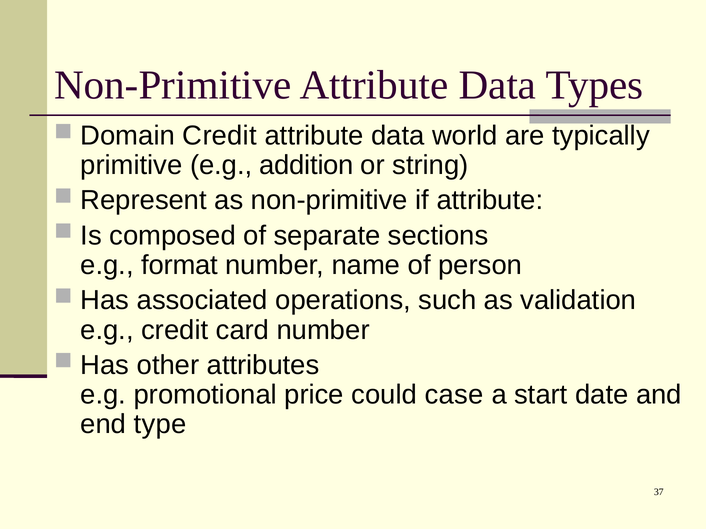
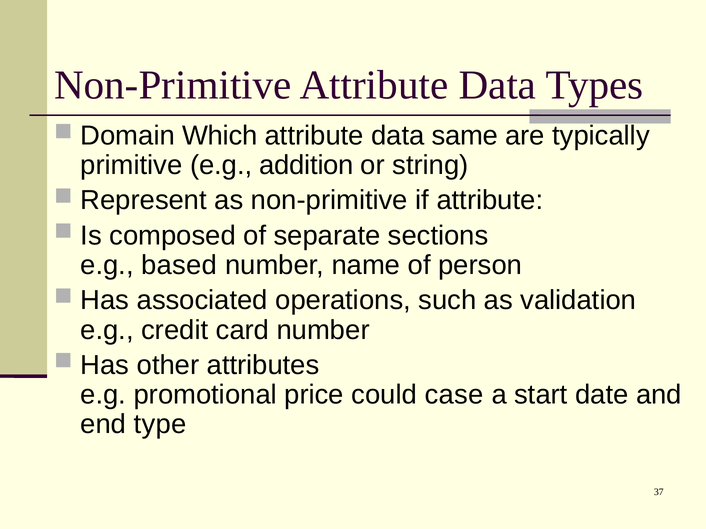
Domain Credit: Credit -> Which
world: world -> same
format: format -> based
